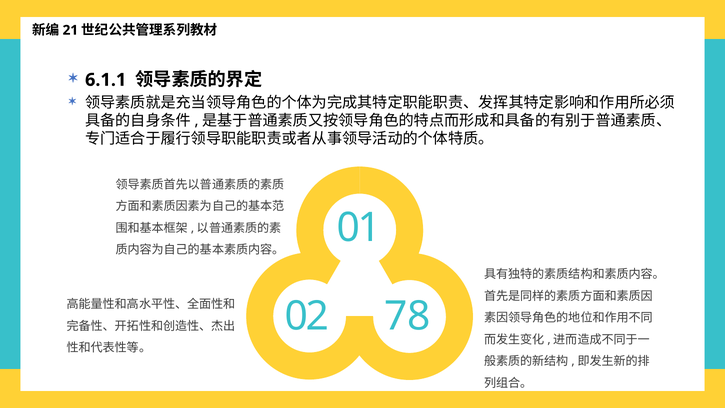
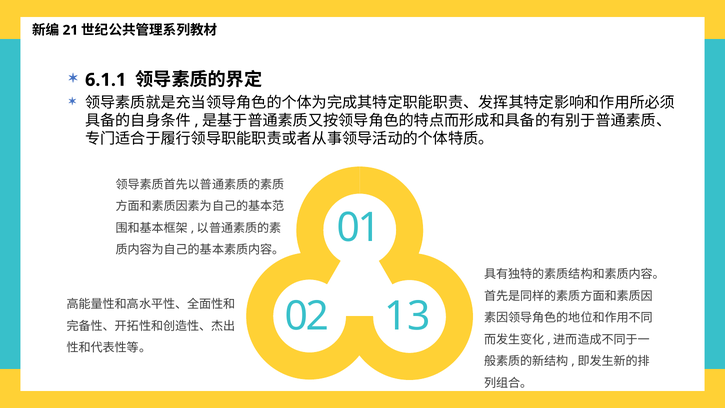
78: 78 -> 13
